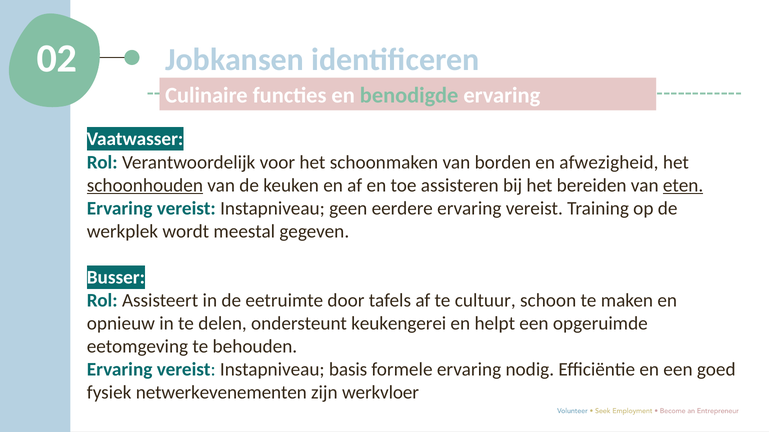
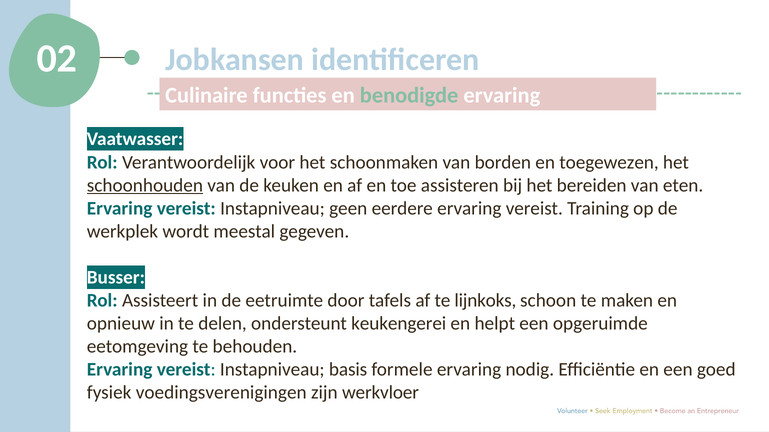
afwezigheid: afwezigheid -> toegewezen
eten underline: present -> none
cultuur: cultuur -> lijnkoks
netwerkevenementen: netwerkevenementen -> voedingsverenigingen
